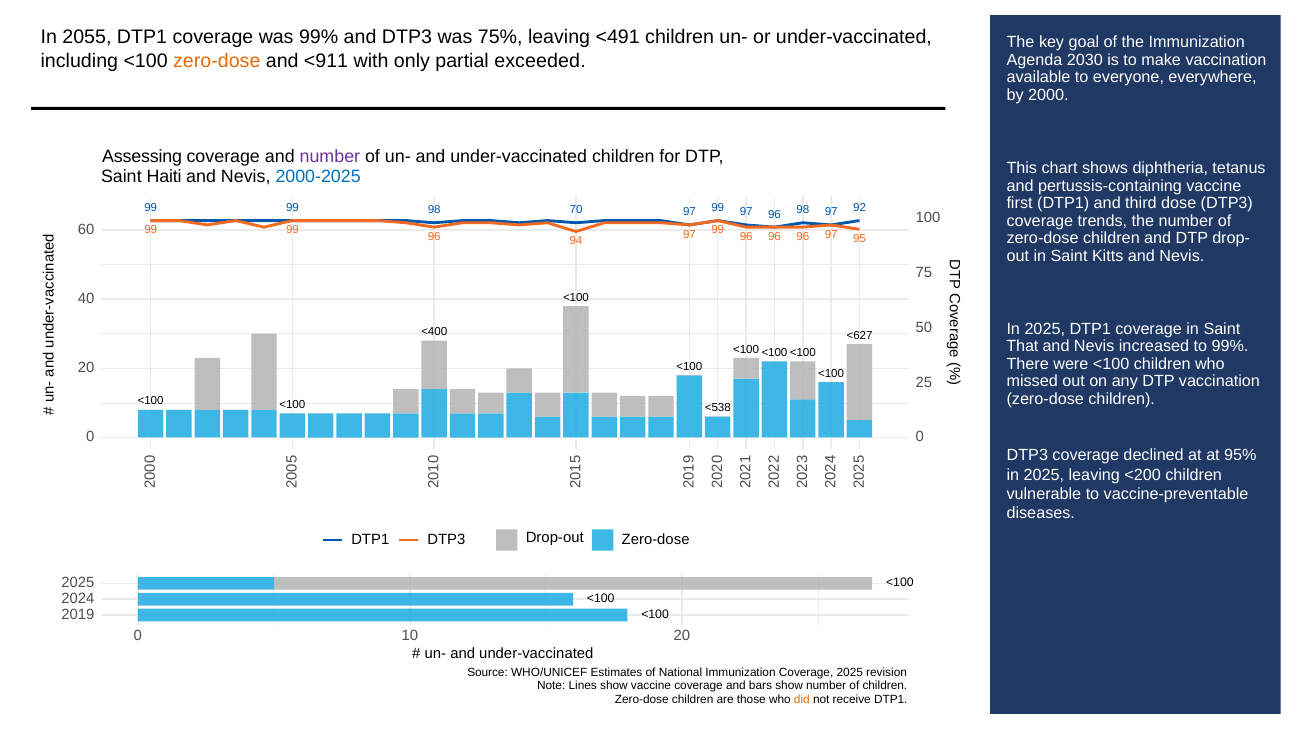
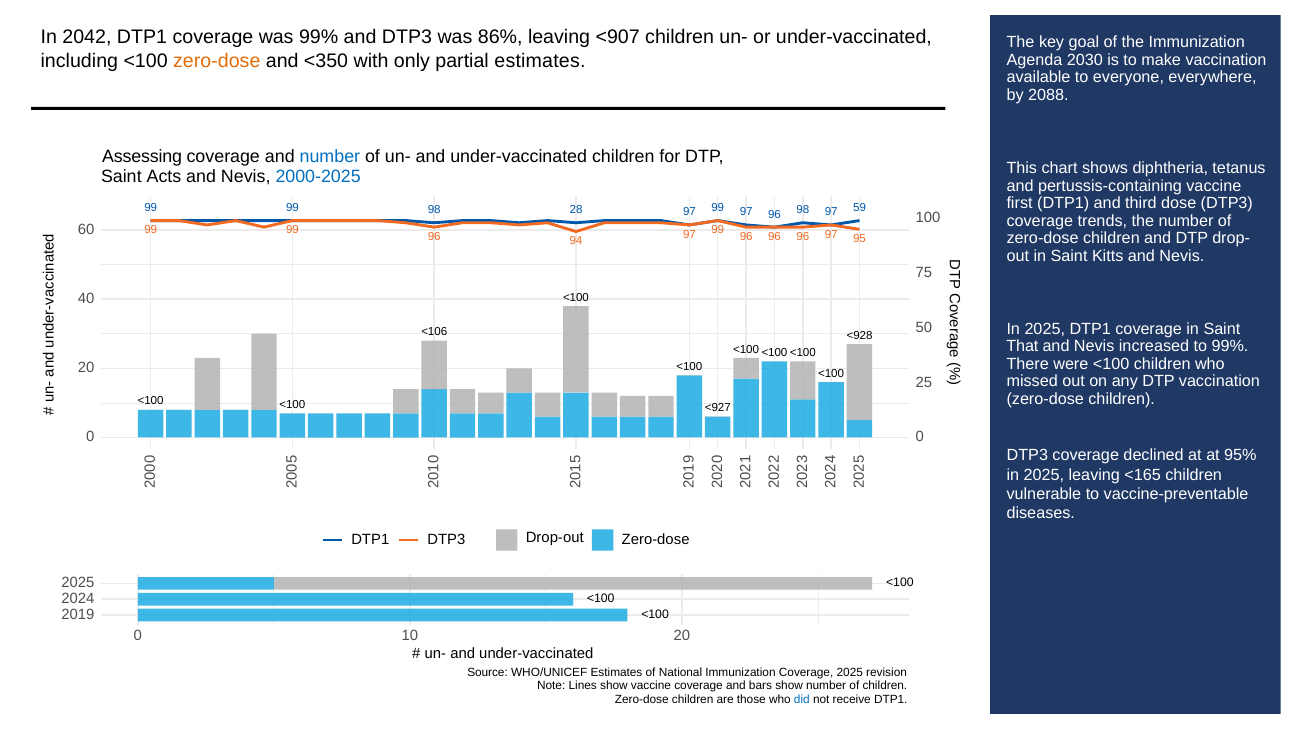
2055: 2055 -> 2042
75%: 75% -> 86%
<491: <491 -> <907
<911: <911 -> <350
partial exceeded: exceeded -> estimates
2000: 2000 -> 2088
number at (330, 157) colour: purple -> blue
Haiti: Haiti -> Acts
70: 70 -> 28
92: 92 -> 59
<400: <400 -> <106
<627: <627 -> <928
<538: <538 -> <927
<200: <200 -> <165
did colour: orange -> blue
